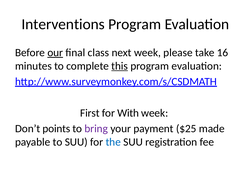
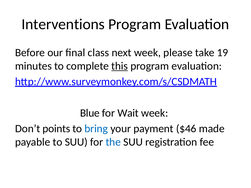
our underline: present -> none
16: 16 -> 19
First: First -> Blue
With: With -> Wait
bring colour: purple -> blue
$25: $25 -> $46
